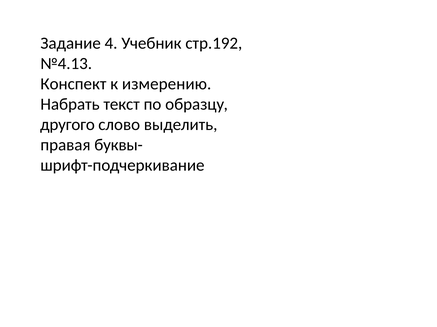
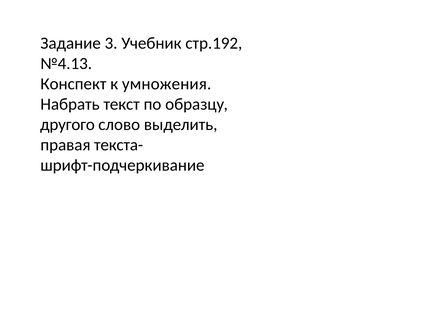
4: 4 -> 3
измерению: измерению -> умножения
буквы-: буквы- -> текста-
